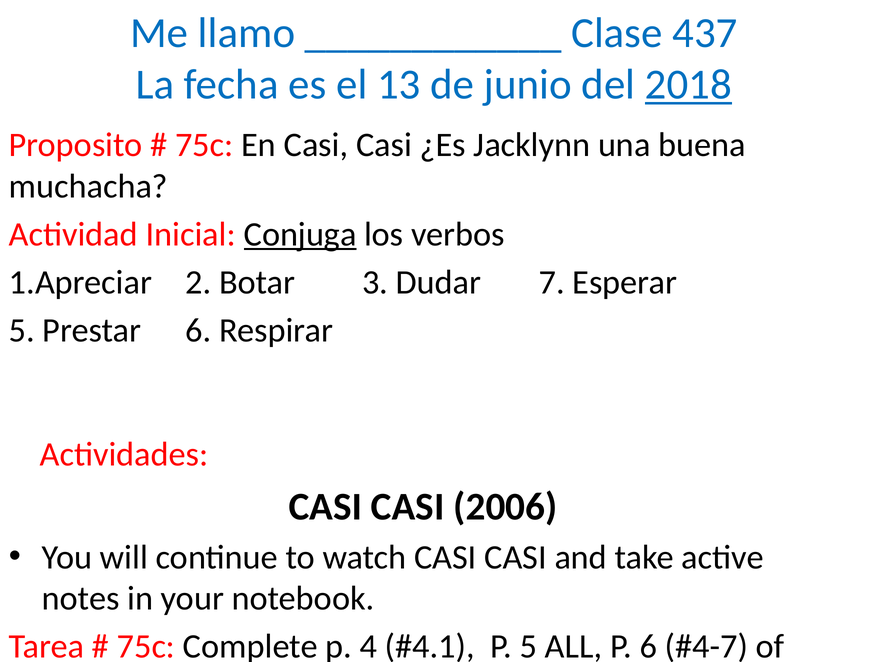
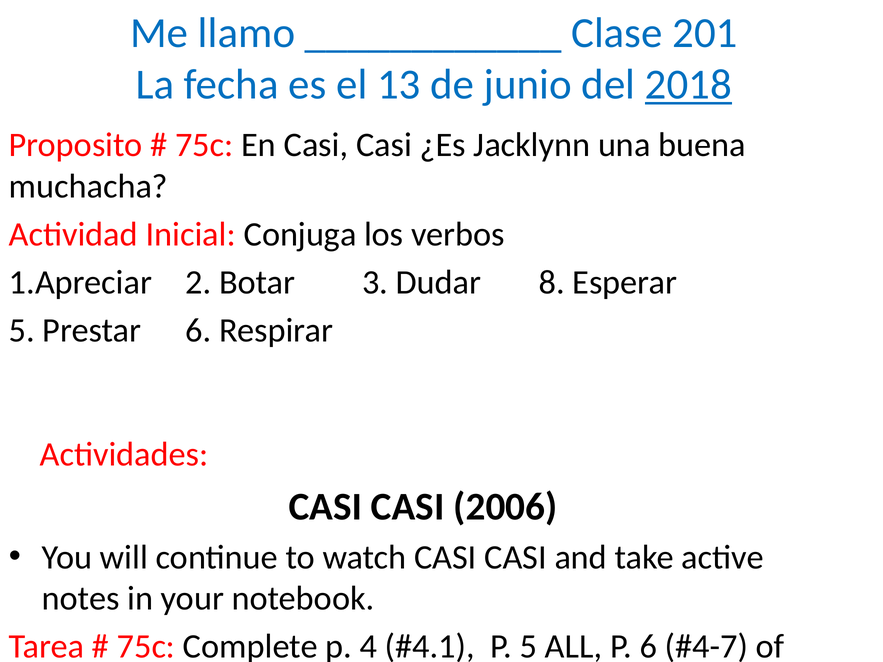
437: 437 -> 201
Conjuga underline: present -> none
7: 7 -> 8
